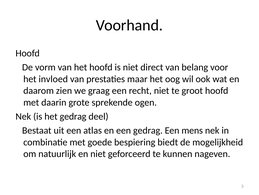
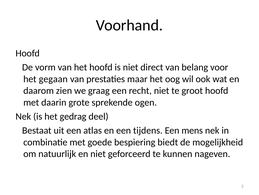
invloed: invloed -> gegaan
een gedrag: gedrag -> tijdens
